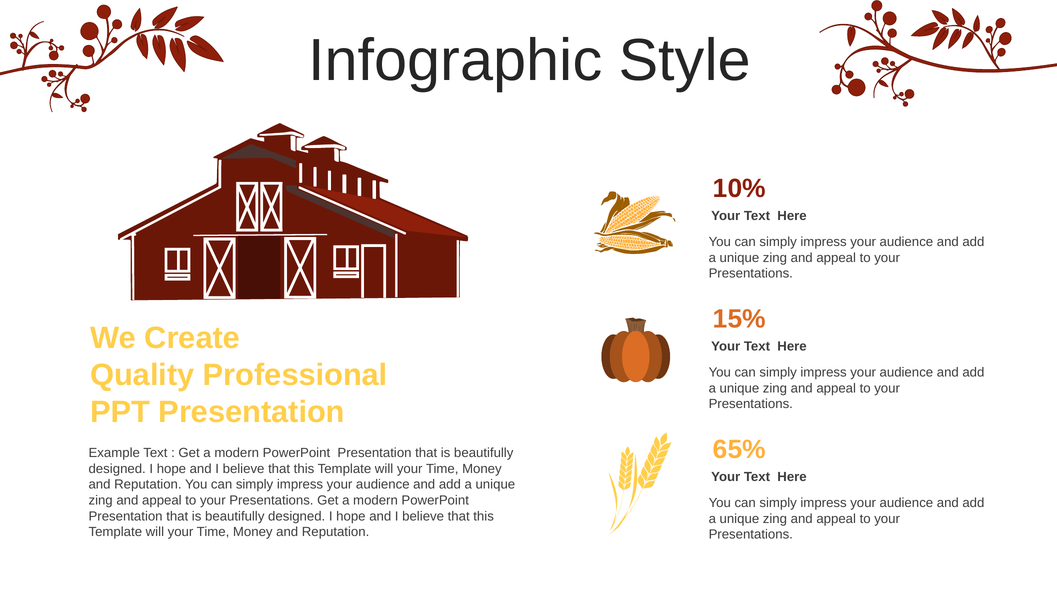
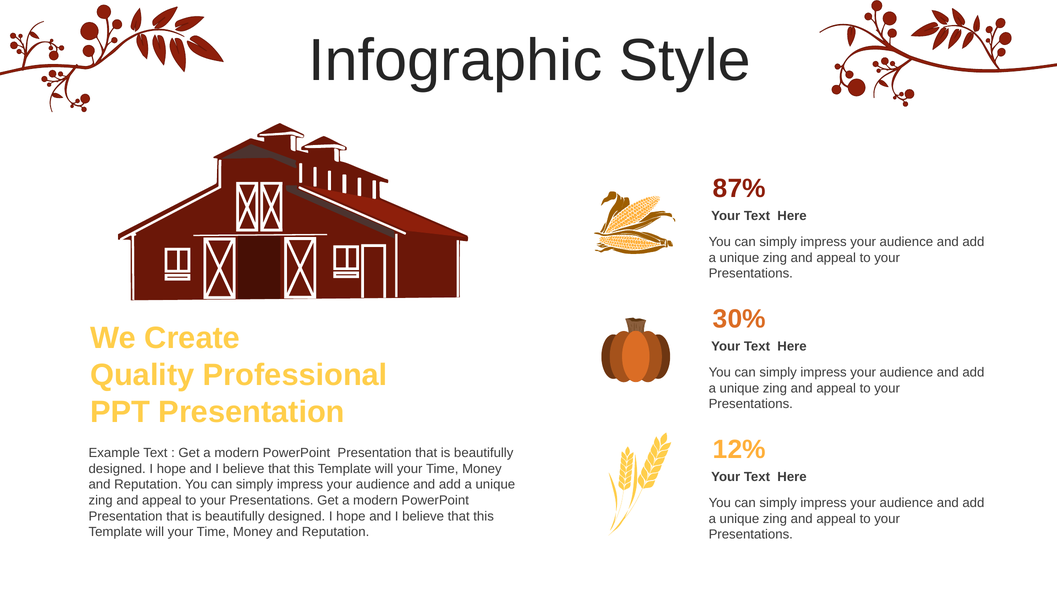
10%: 10% -> 87%
15%: 15% -> 30%
65%: 65% -> 12%
